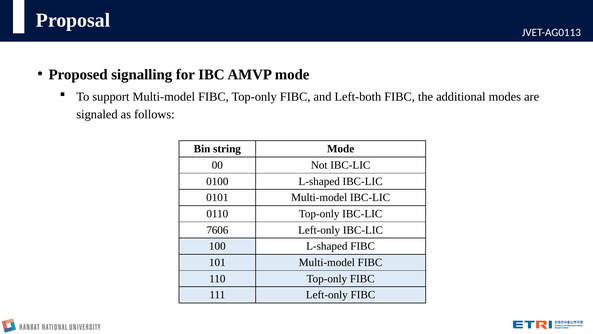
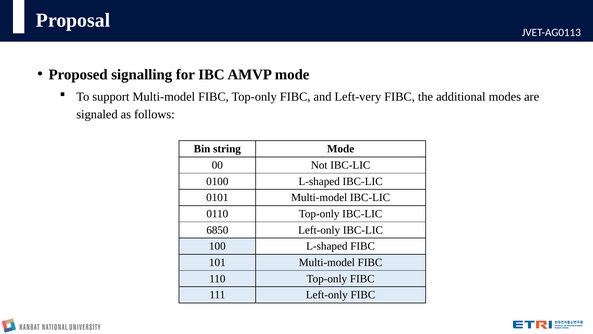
Left-both: Left-both -> Left-very
7606: 7606 -> 6850
